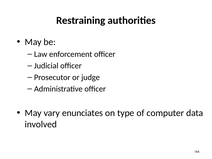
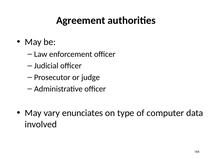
Restraining: Restraining -> Agreement
